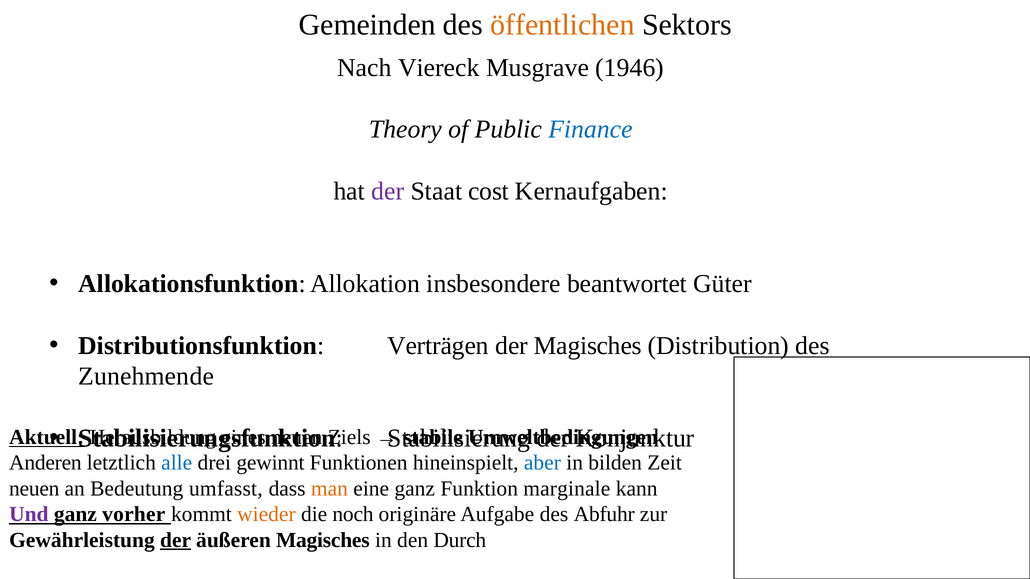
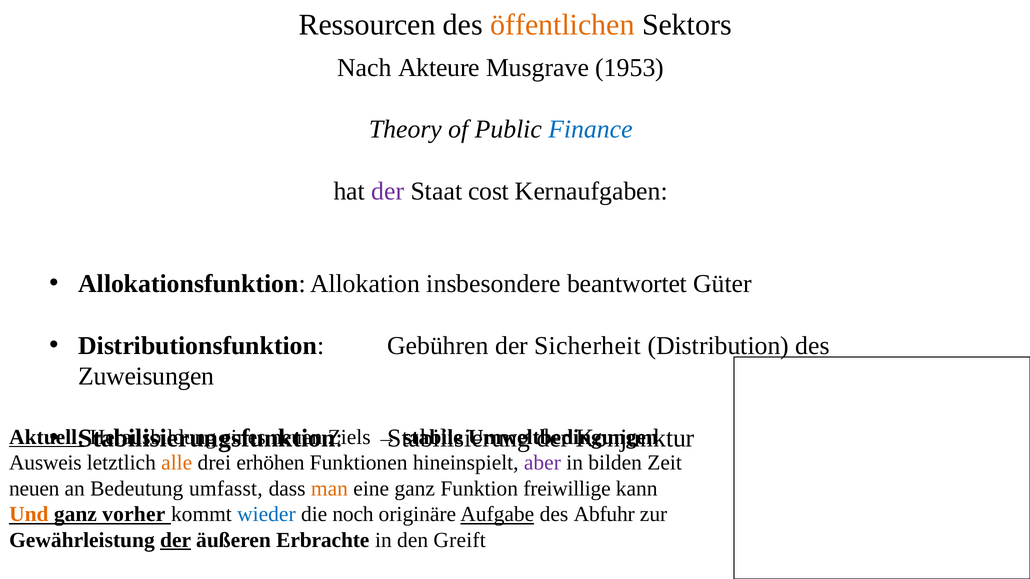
Gemeinden: Gemeinden -> Ressourcen
Viereck: Viereck -> Akteure
1946: 1946 -> 1953
Verträgen: Verträgen -> Gebühren
der Magisches: Magisches -> Sicherheit
Zunehmende: Zunehmende -> Zuweisungen
Anderen: Anderen -> Ausweis
alle colour: blue -> orange
gewinnt: gewinnt -> erhöhen
aber colour: blue -> purple
marginale: marginale -> freiwillige
Und colour: purple -> orange
wieder colour: orange -> blue
Aufgabe underline: none -> present
äußeren Magisches: Magisches -> Erbrachte
Durch: Durch -> Greift
